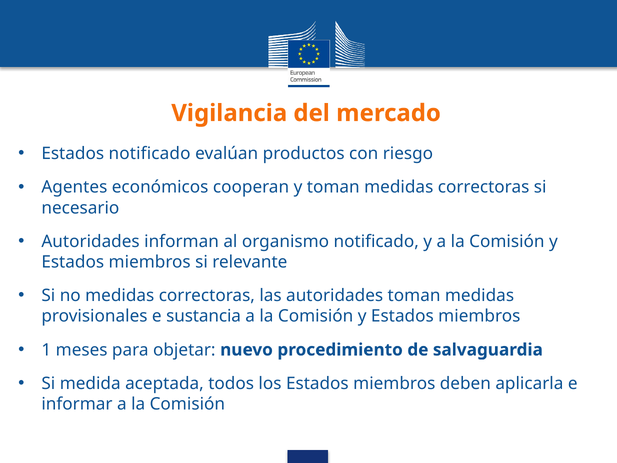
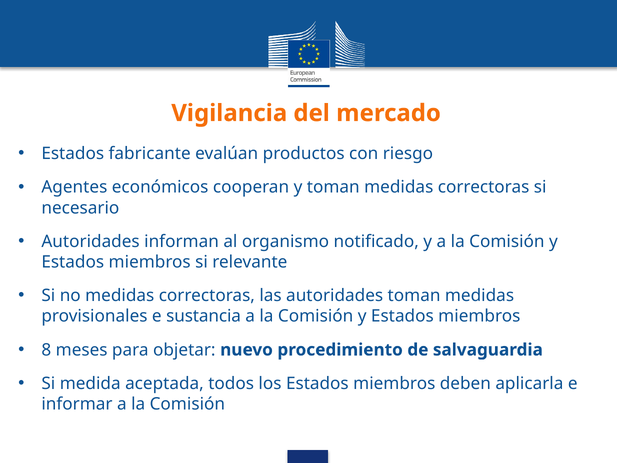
Estados notificado: notificado -> fabricante
1: 1 -> 8
